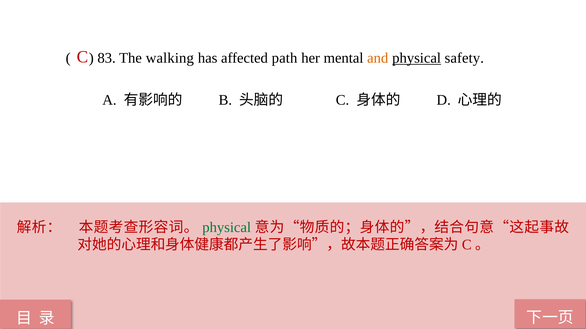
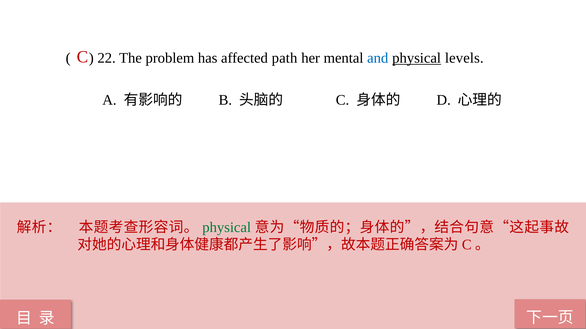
83: 83 -> 22
walking: walking -> problem
and colour: orange -> blue
safety: safety -> levels
